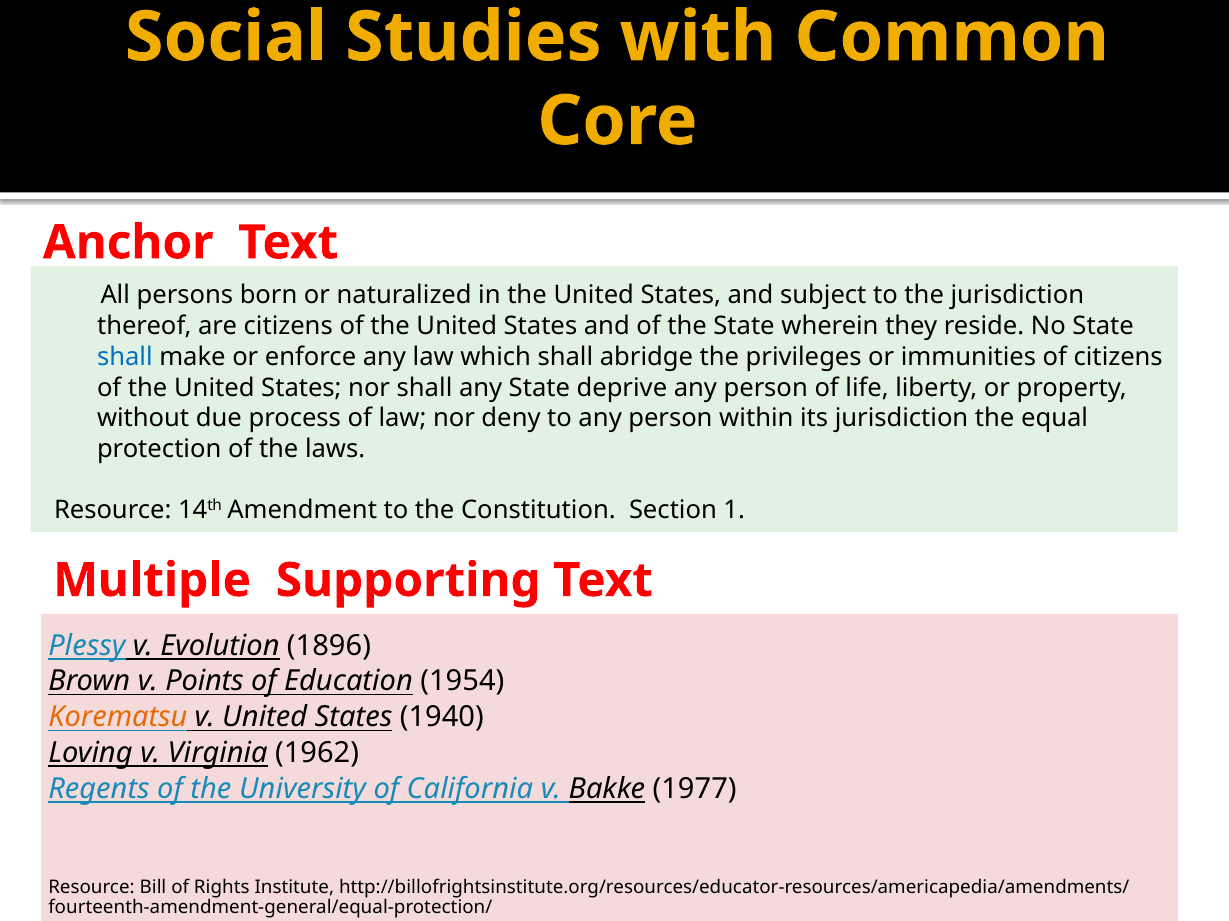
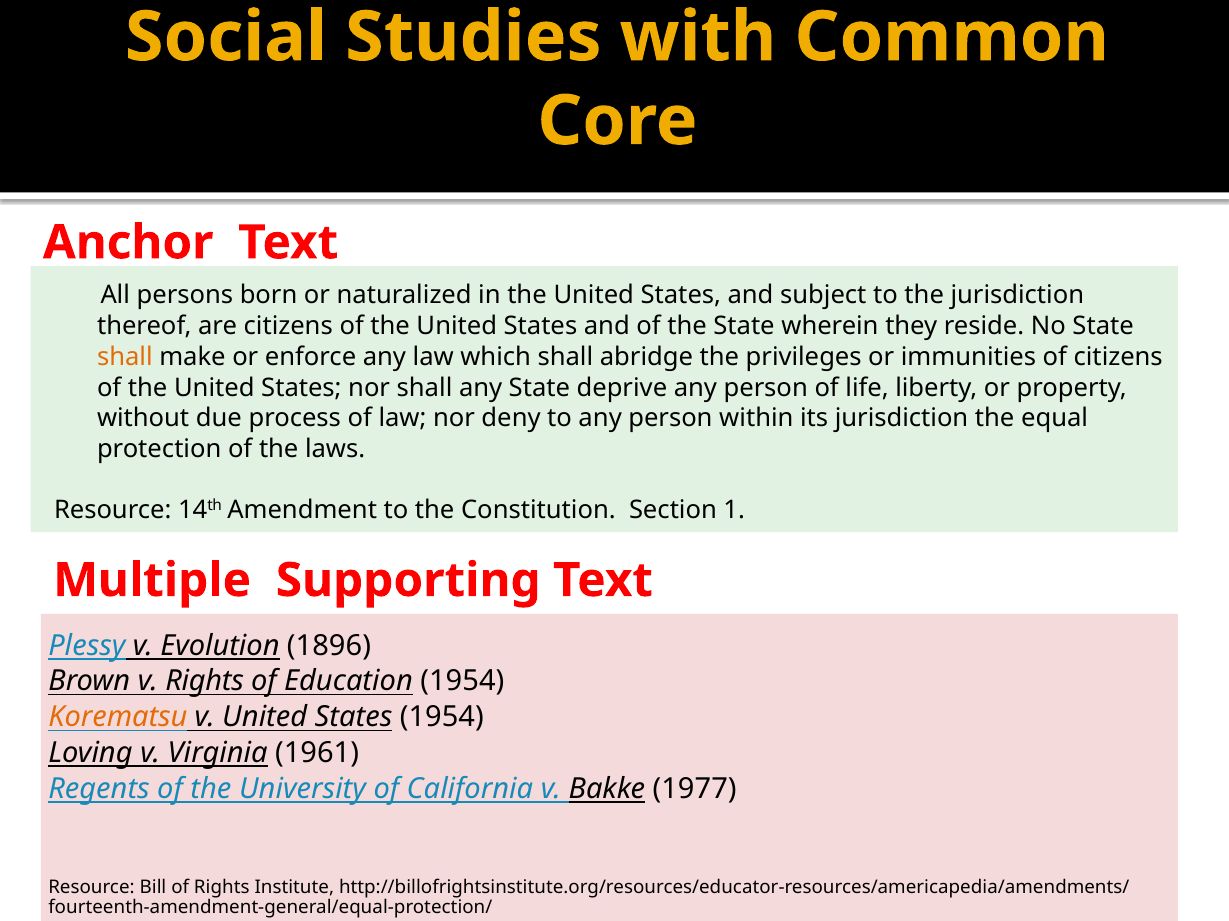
shall at (125, 357) colour: blue -> orange
v Points: Points -> Rights
States 1940: 1940 -> 1954
1962: 1962 -> 1961
